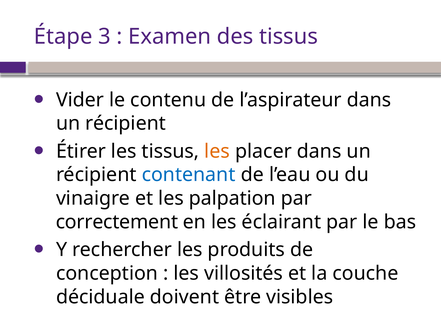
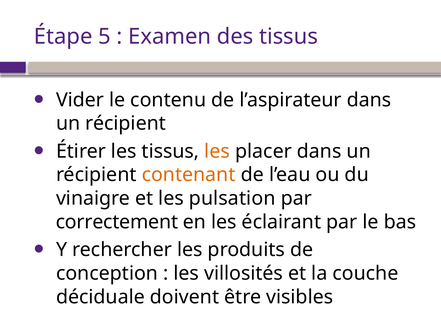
3: 3 -> 5
contenant colour: blue -> orange
palpation: palpation -> pulsation
